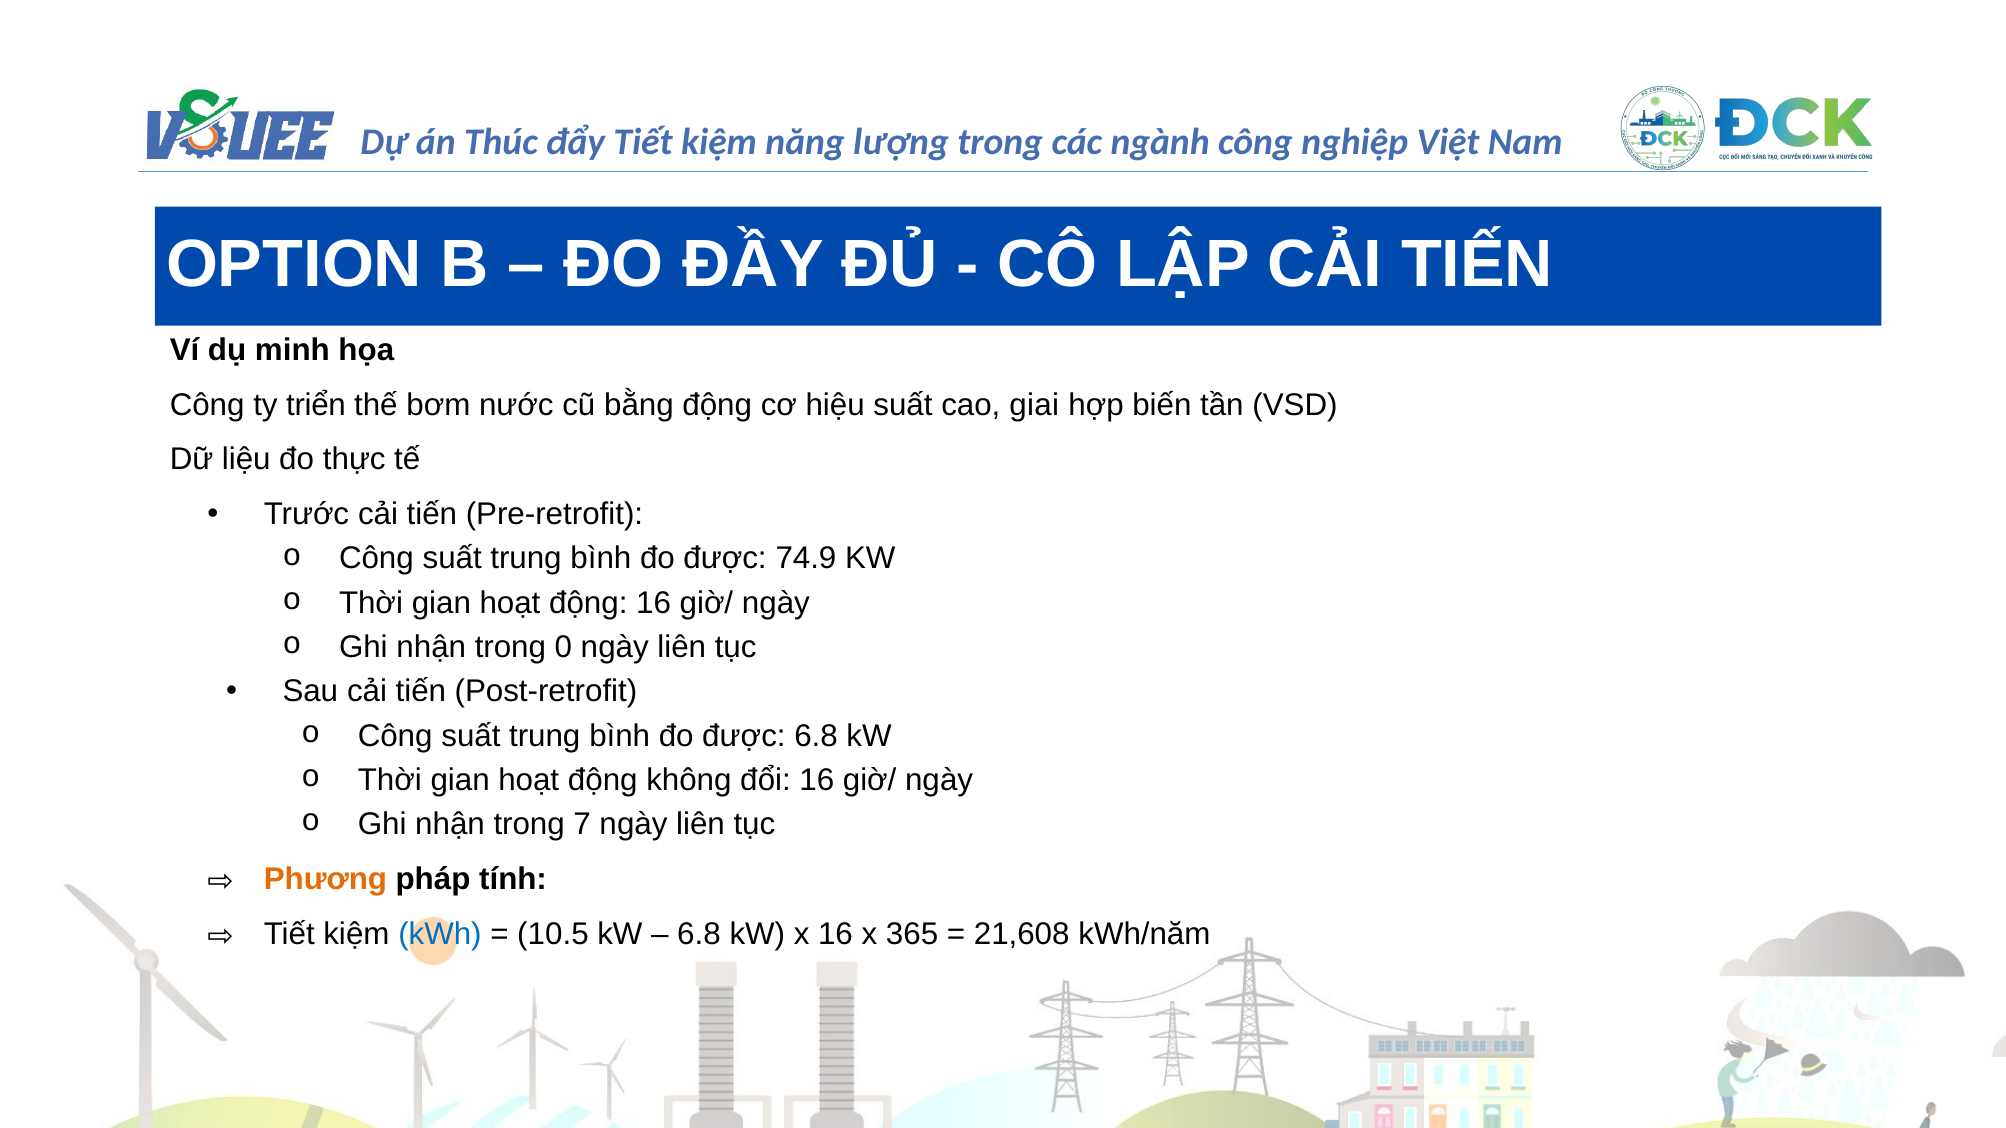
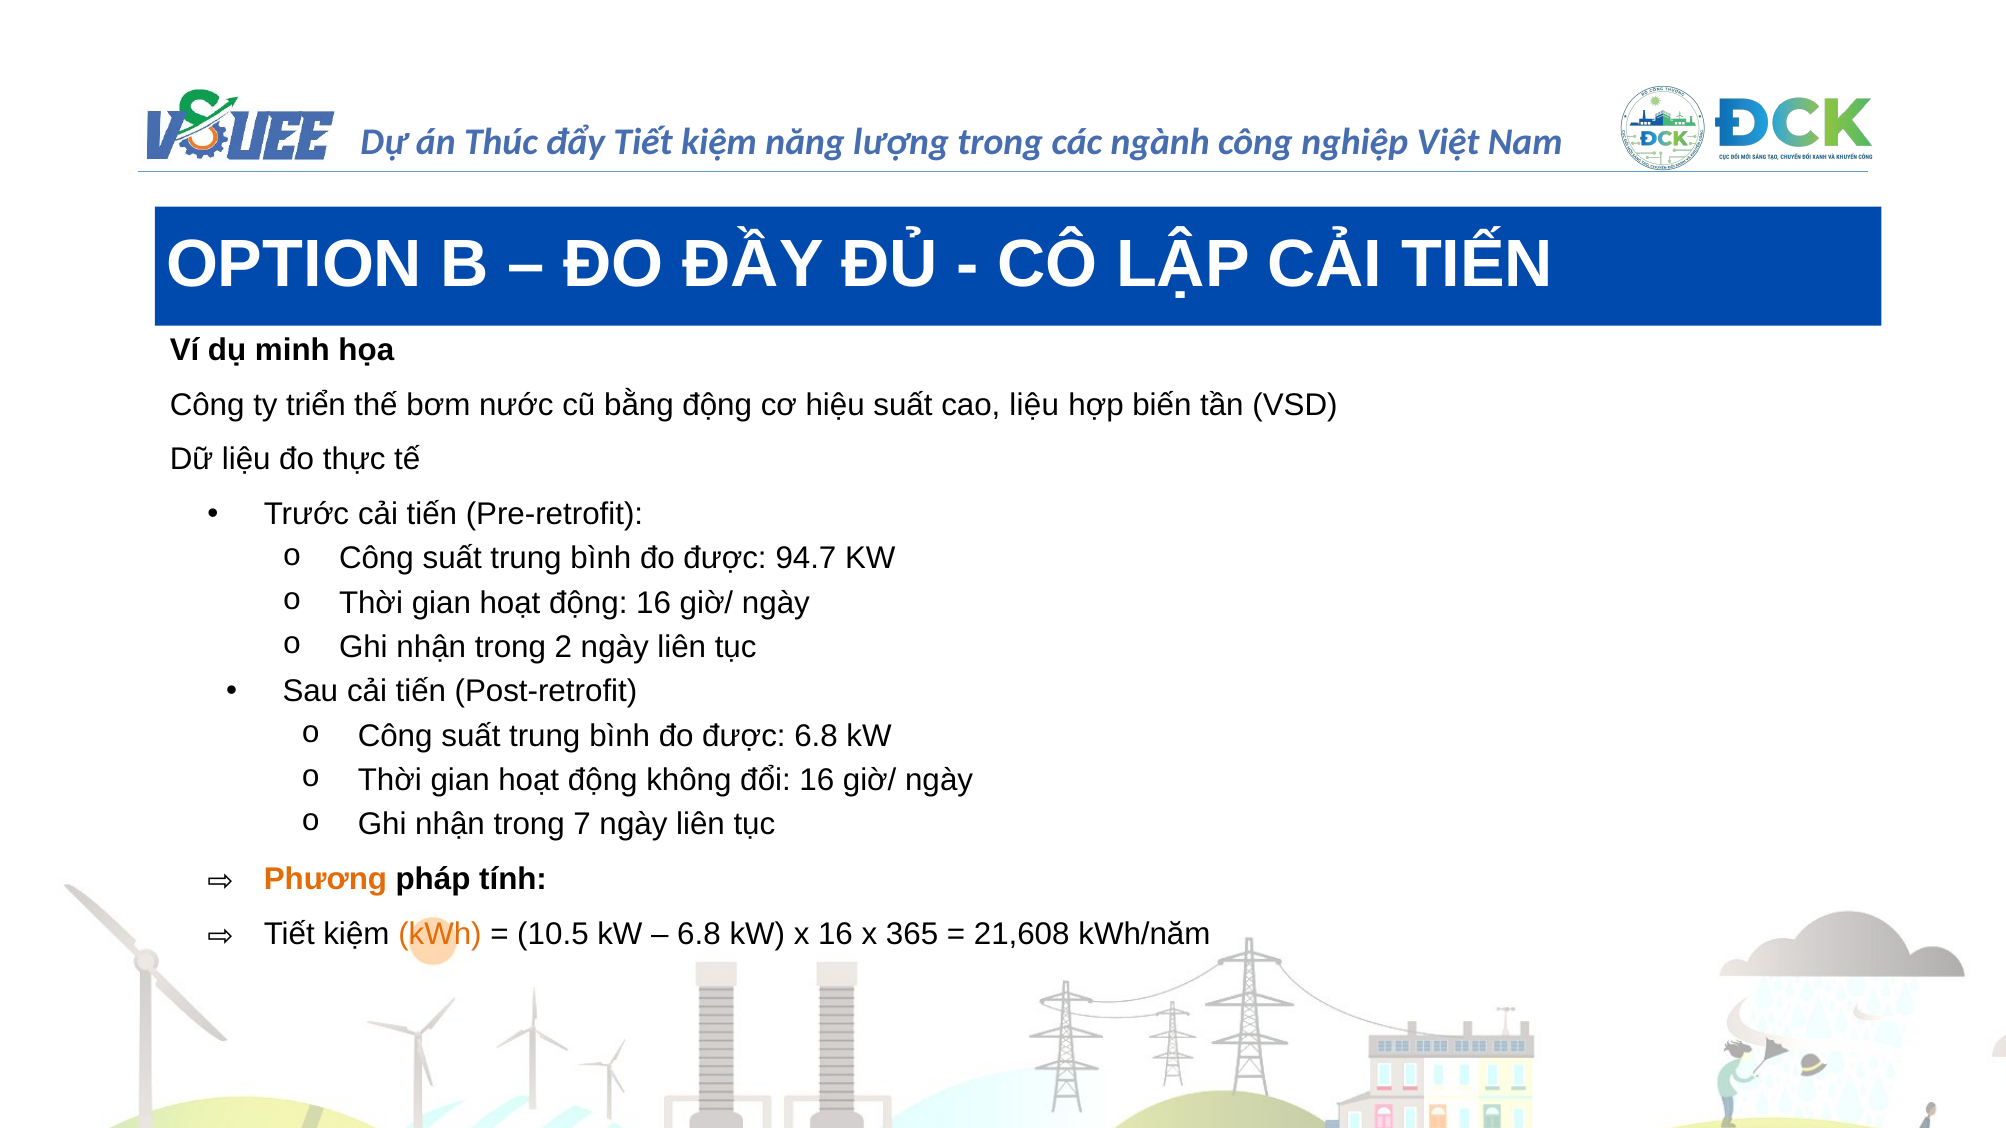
cao giai: giai -> liệu
74.9: 74.9 -> 94.7
0: 0 -> 2
kWh colour: blue -> orange
